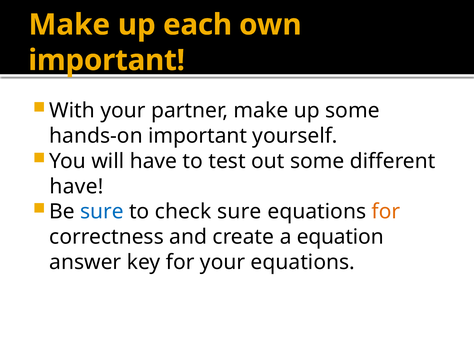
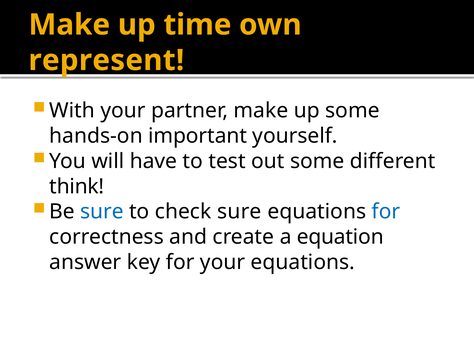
each: each -> time
important at (107, 60): important -> represent
have at (77, 187): have -> think
for at (386, 212) colour: orange -> blue
